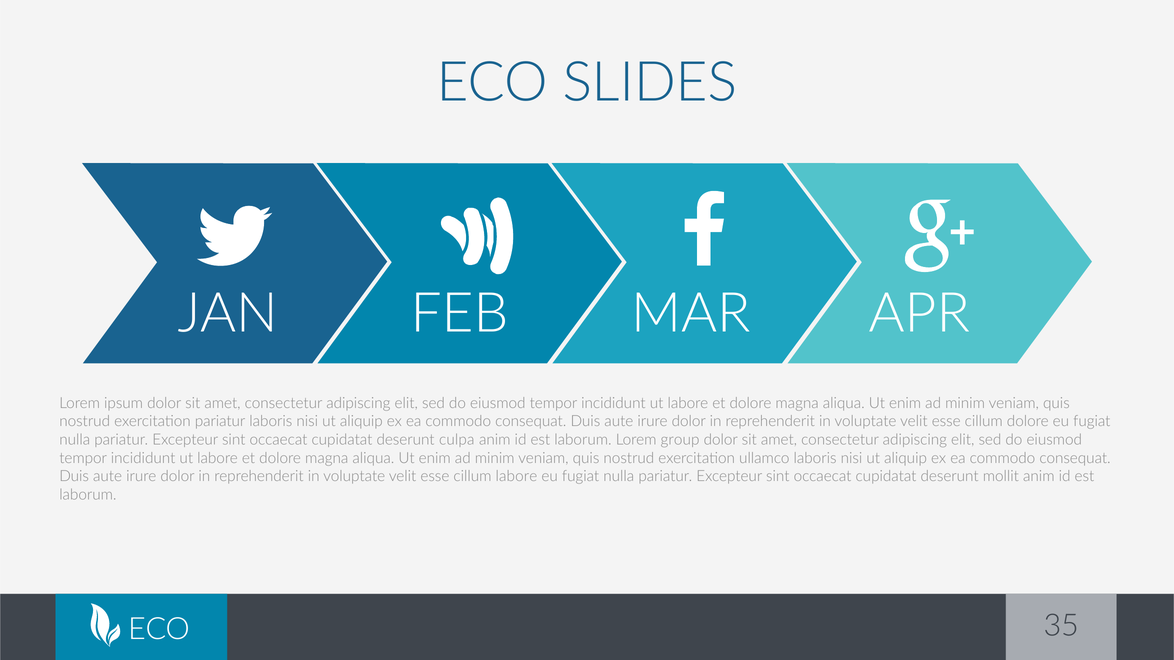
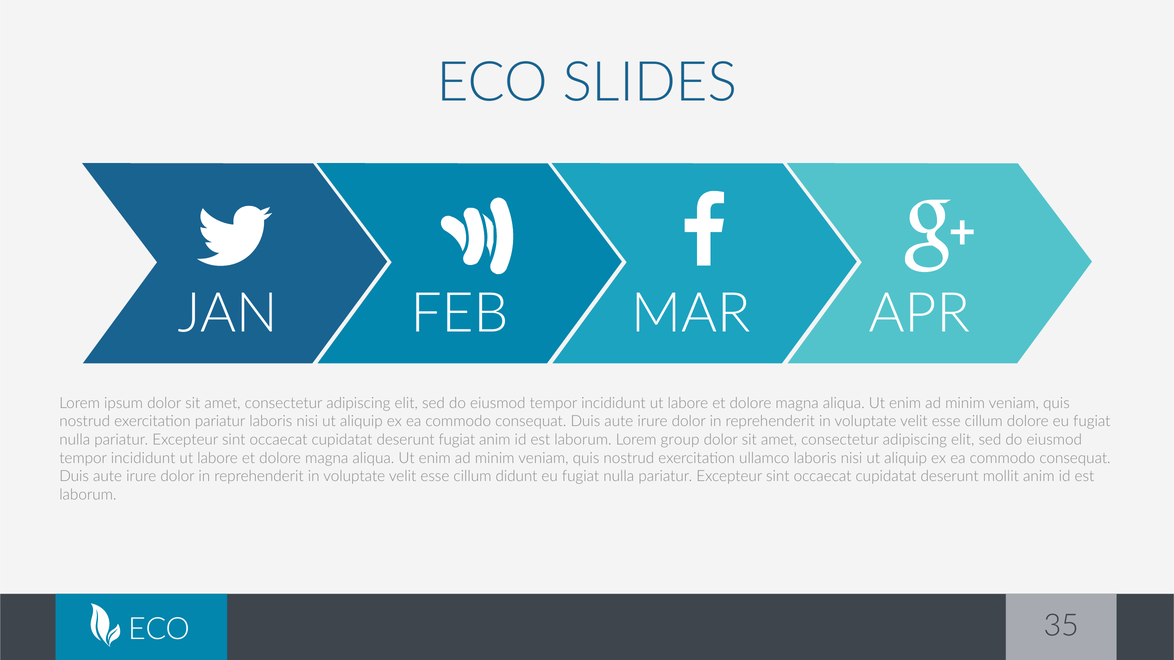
deserunt culpa: culpa -> fugiat
cillum labore: labore -> didunt
